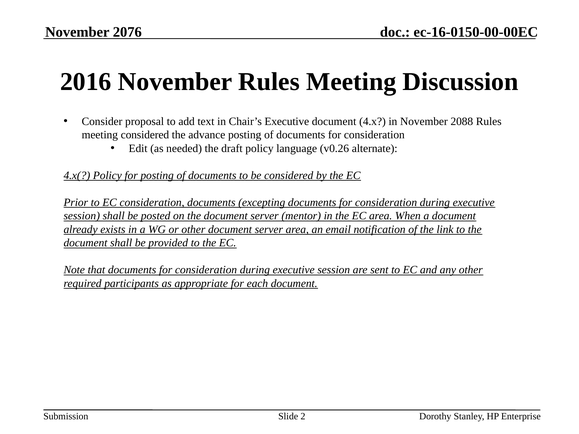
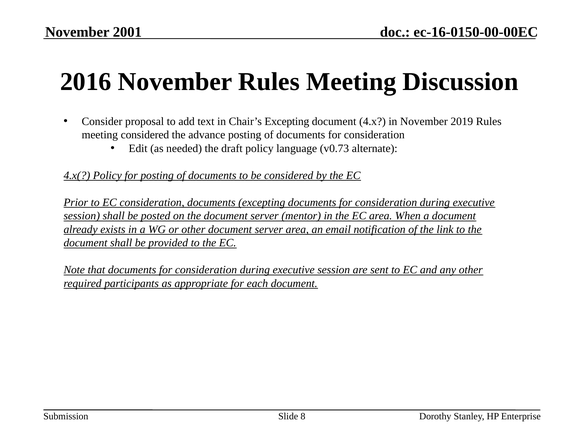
2076: 2076 -> 2001
Chair’s Executive: Executive -> Excepting
2088: 2088 -> 2019
v0.26: v0.26 -> v0.73
2: 2 -> 8
